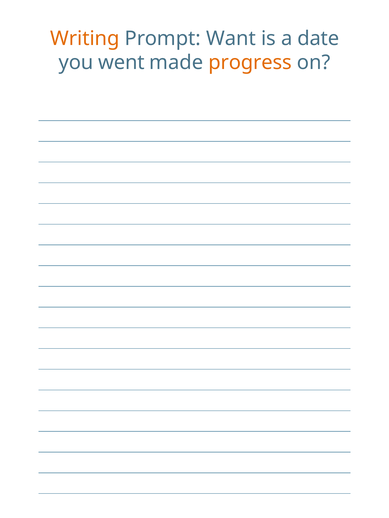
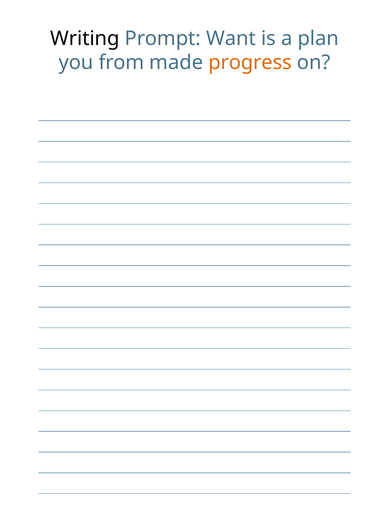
Writing colour: orange -> black
date: date -> plan
went: went -> from
